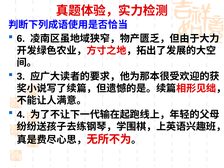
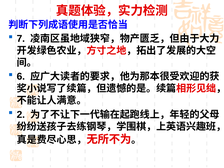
6: 6 -> 7
3: 3 -> 6
4: 4 -> 2
